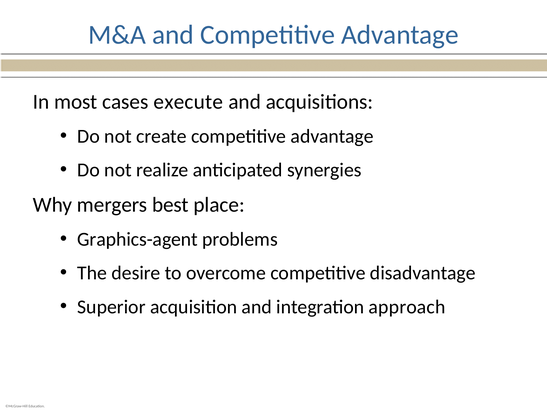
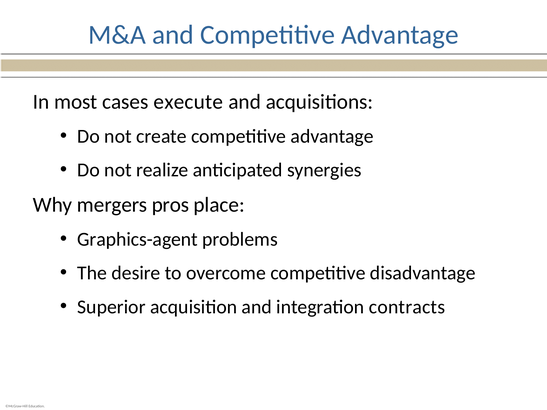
best: best -> pros
approach: approach -> contracts
